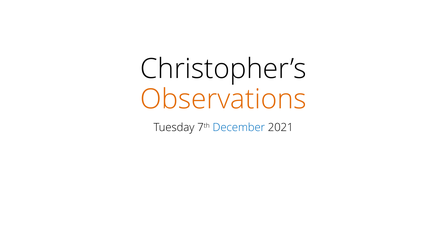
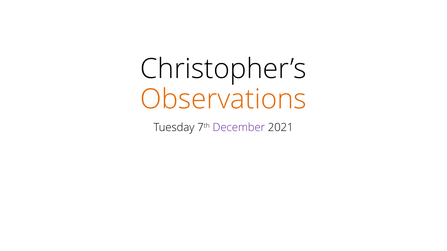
December colour: blue -> purple
